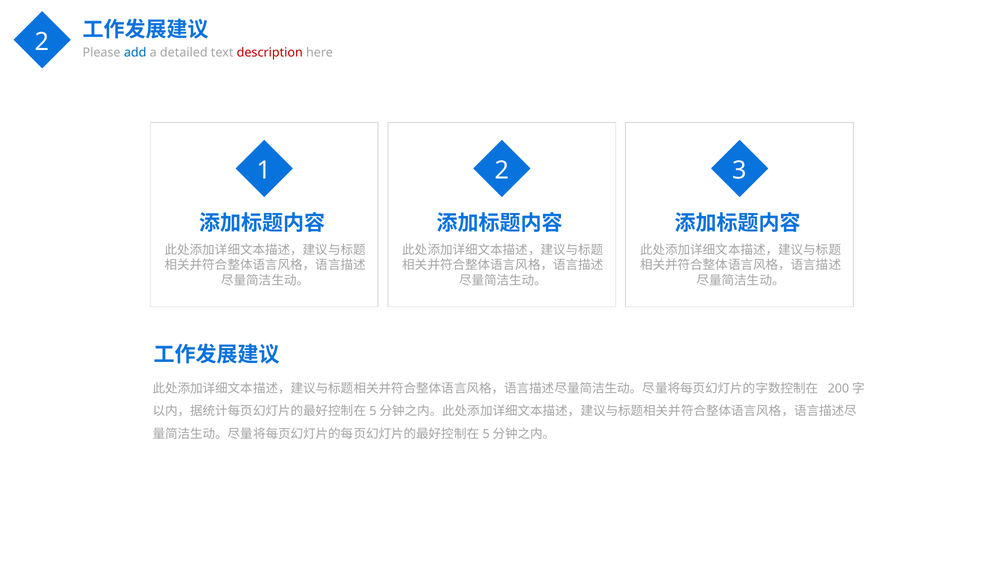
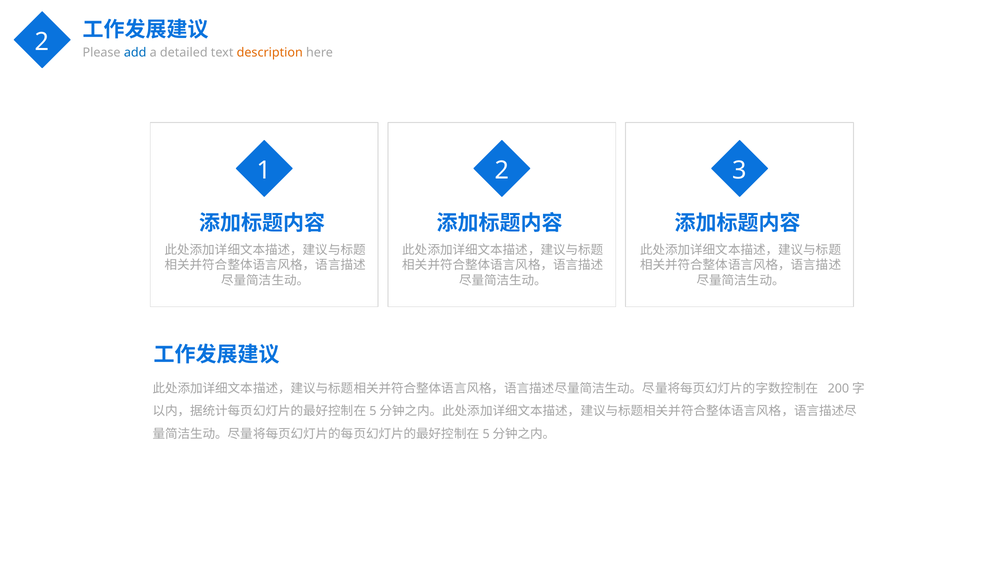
description colour: red -> orange
